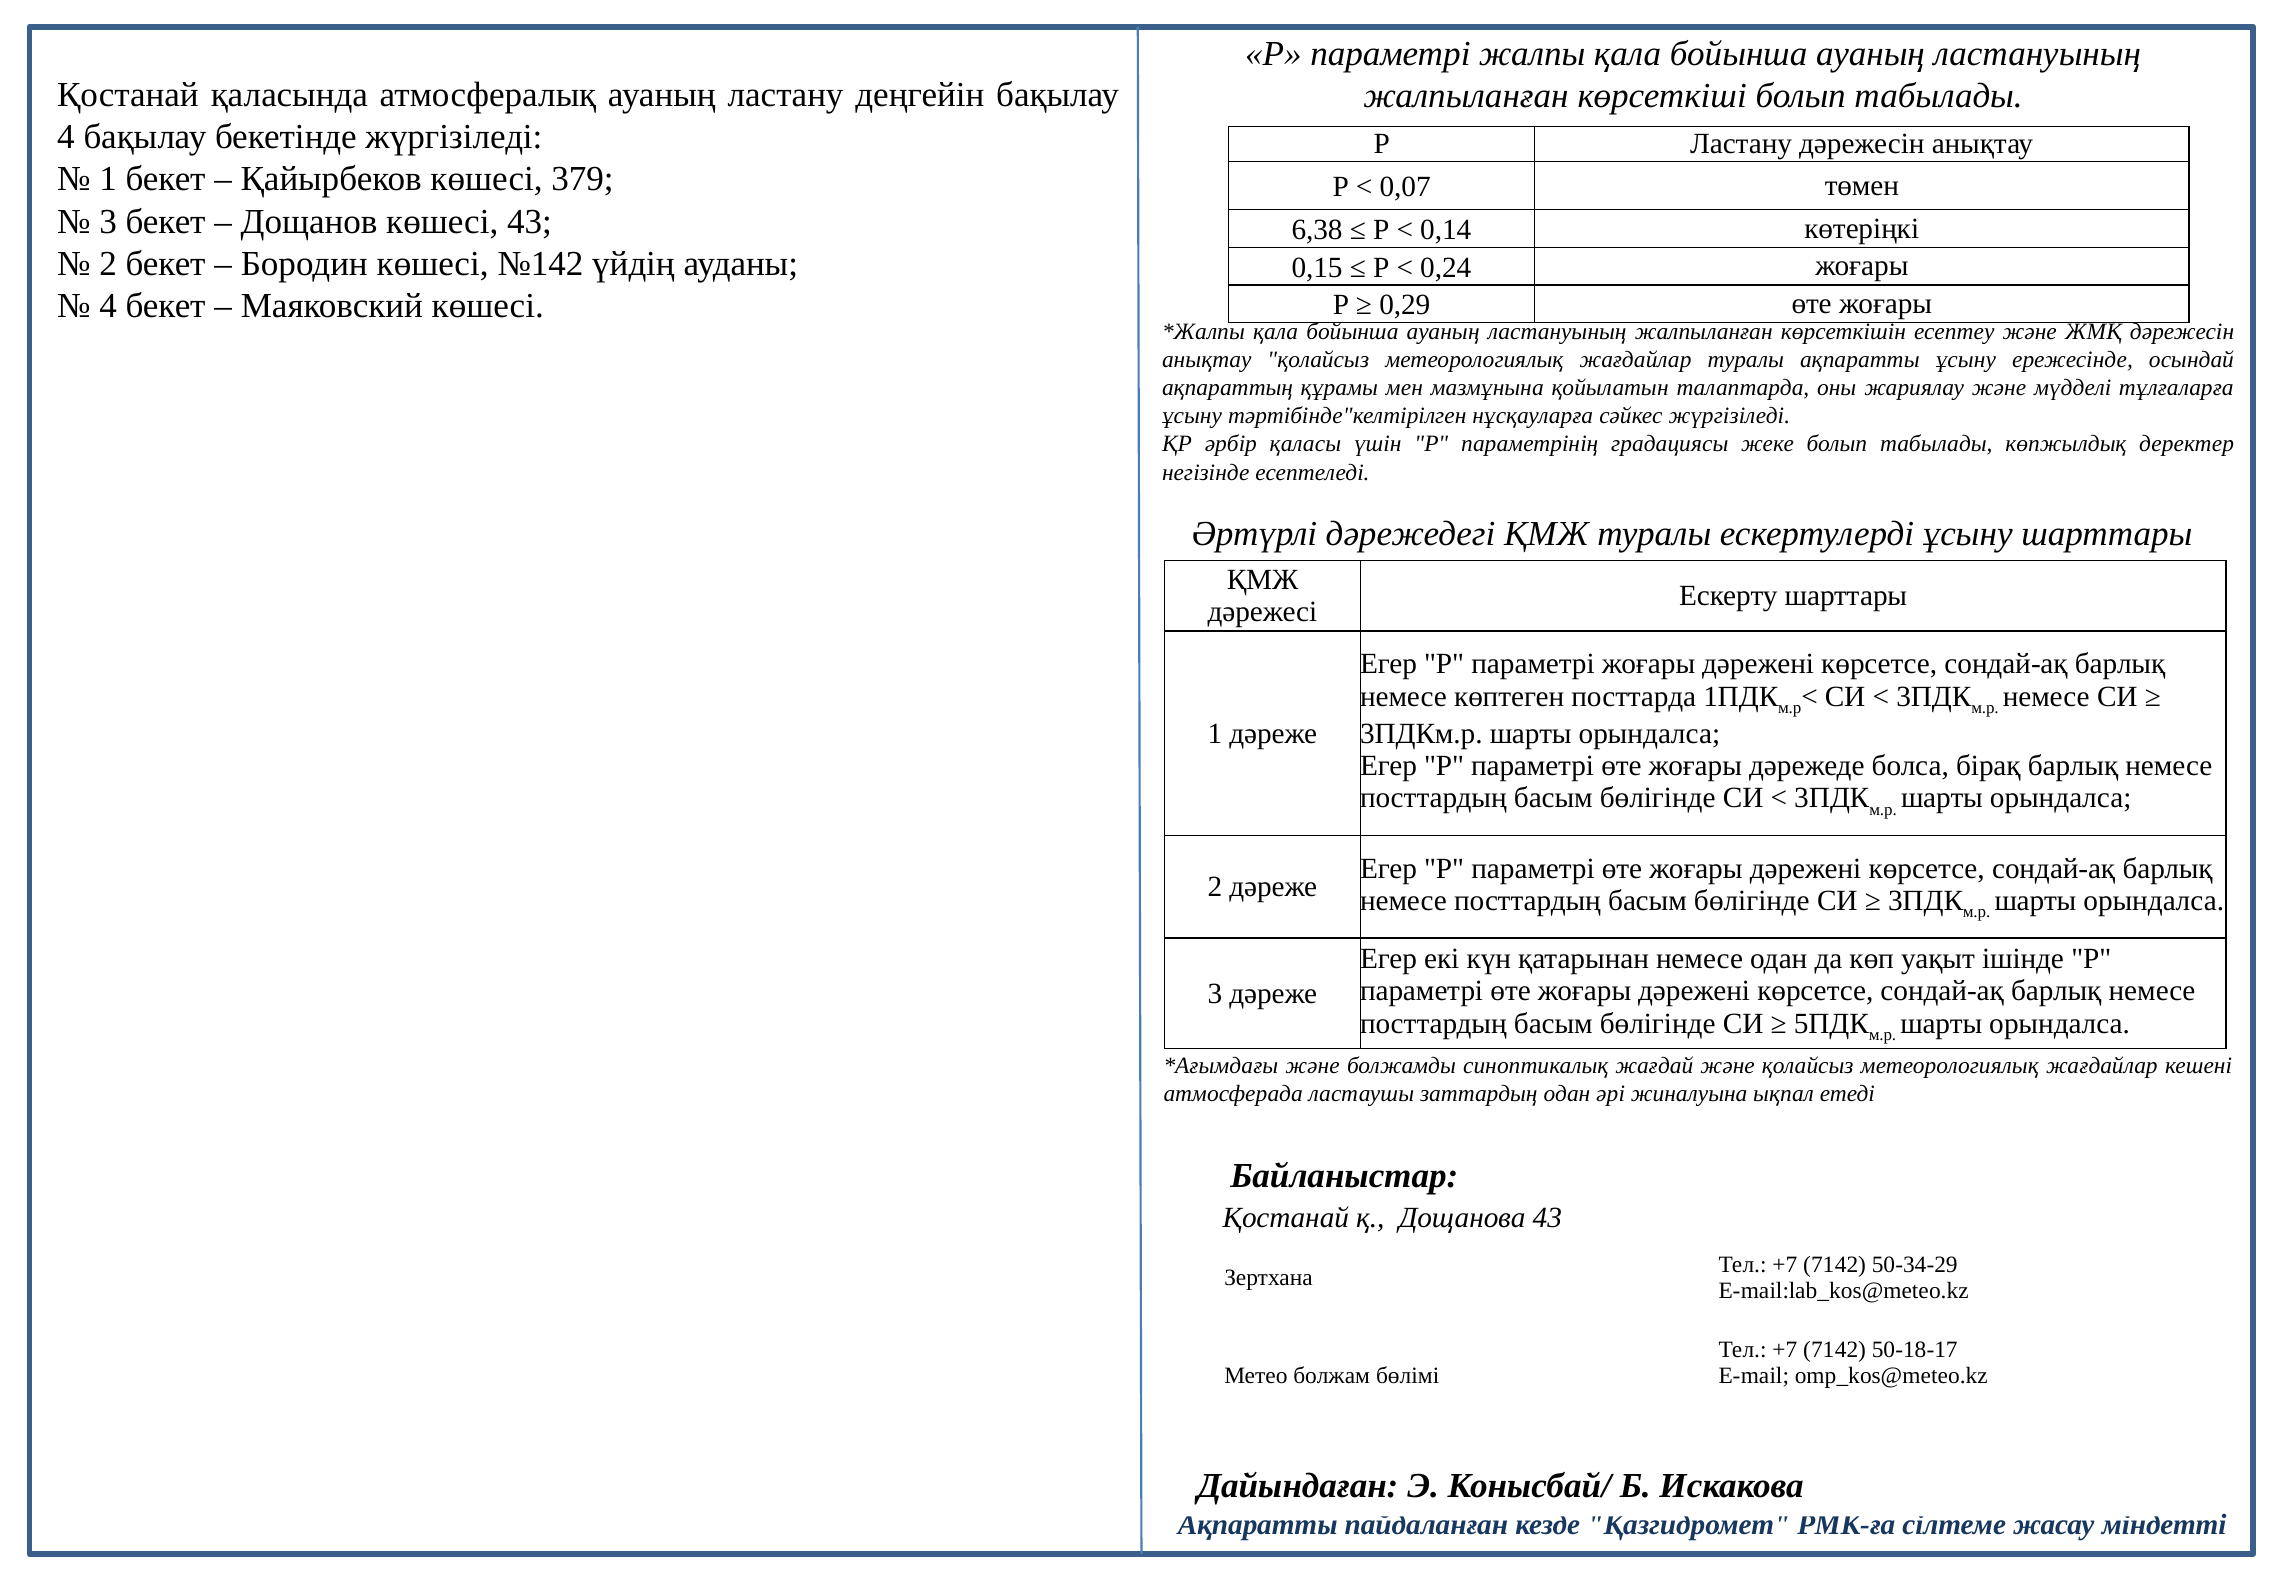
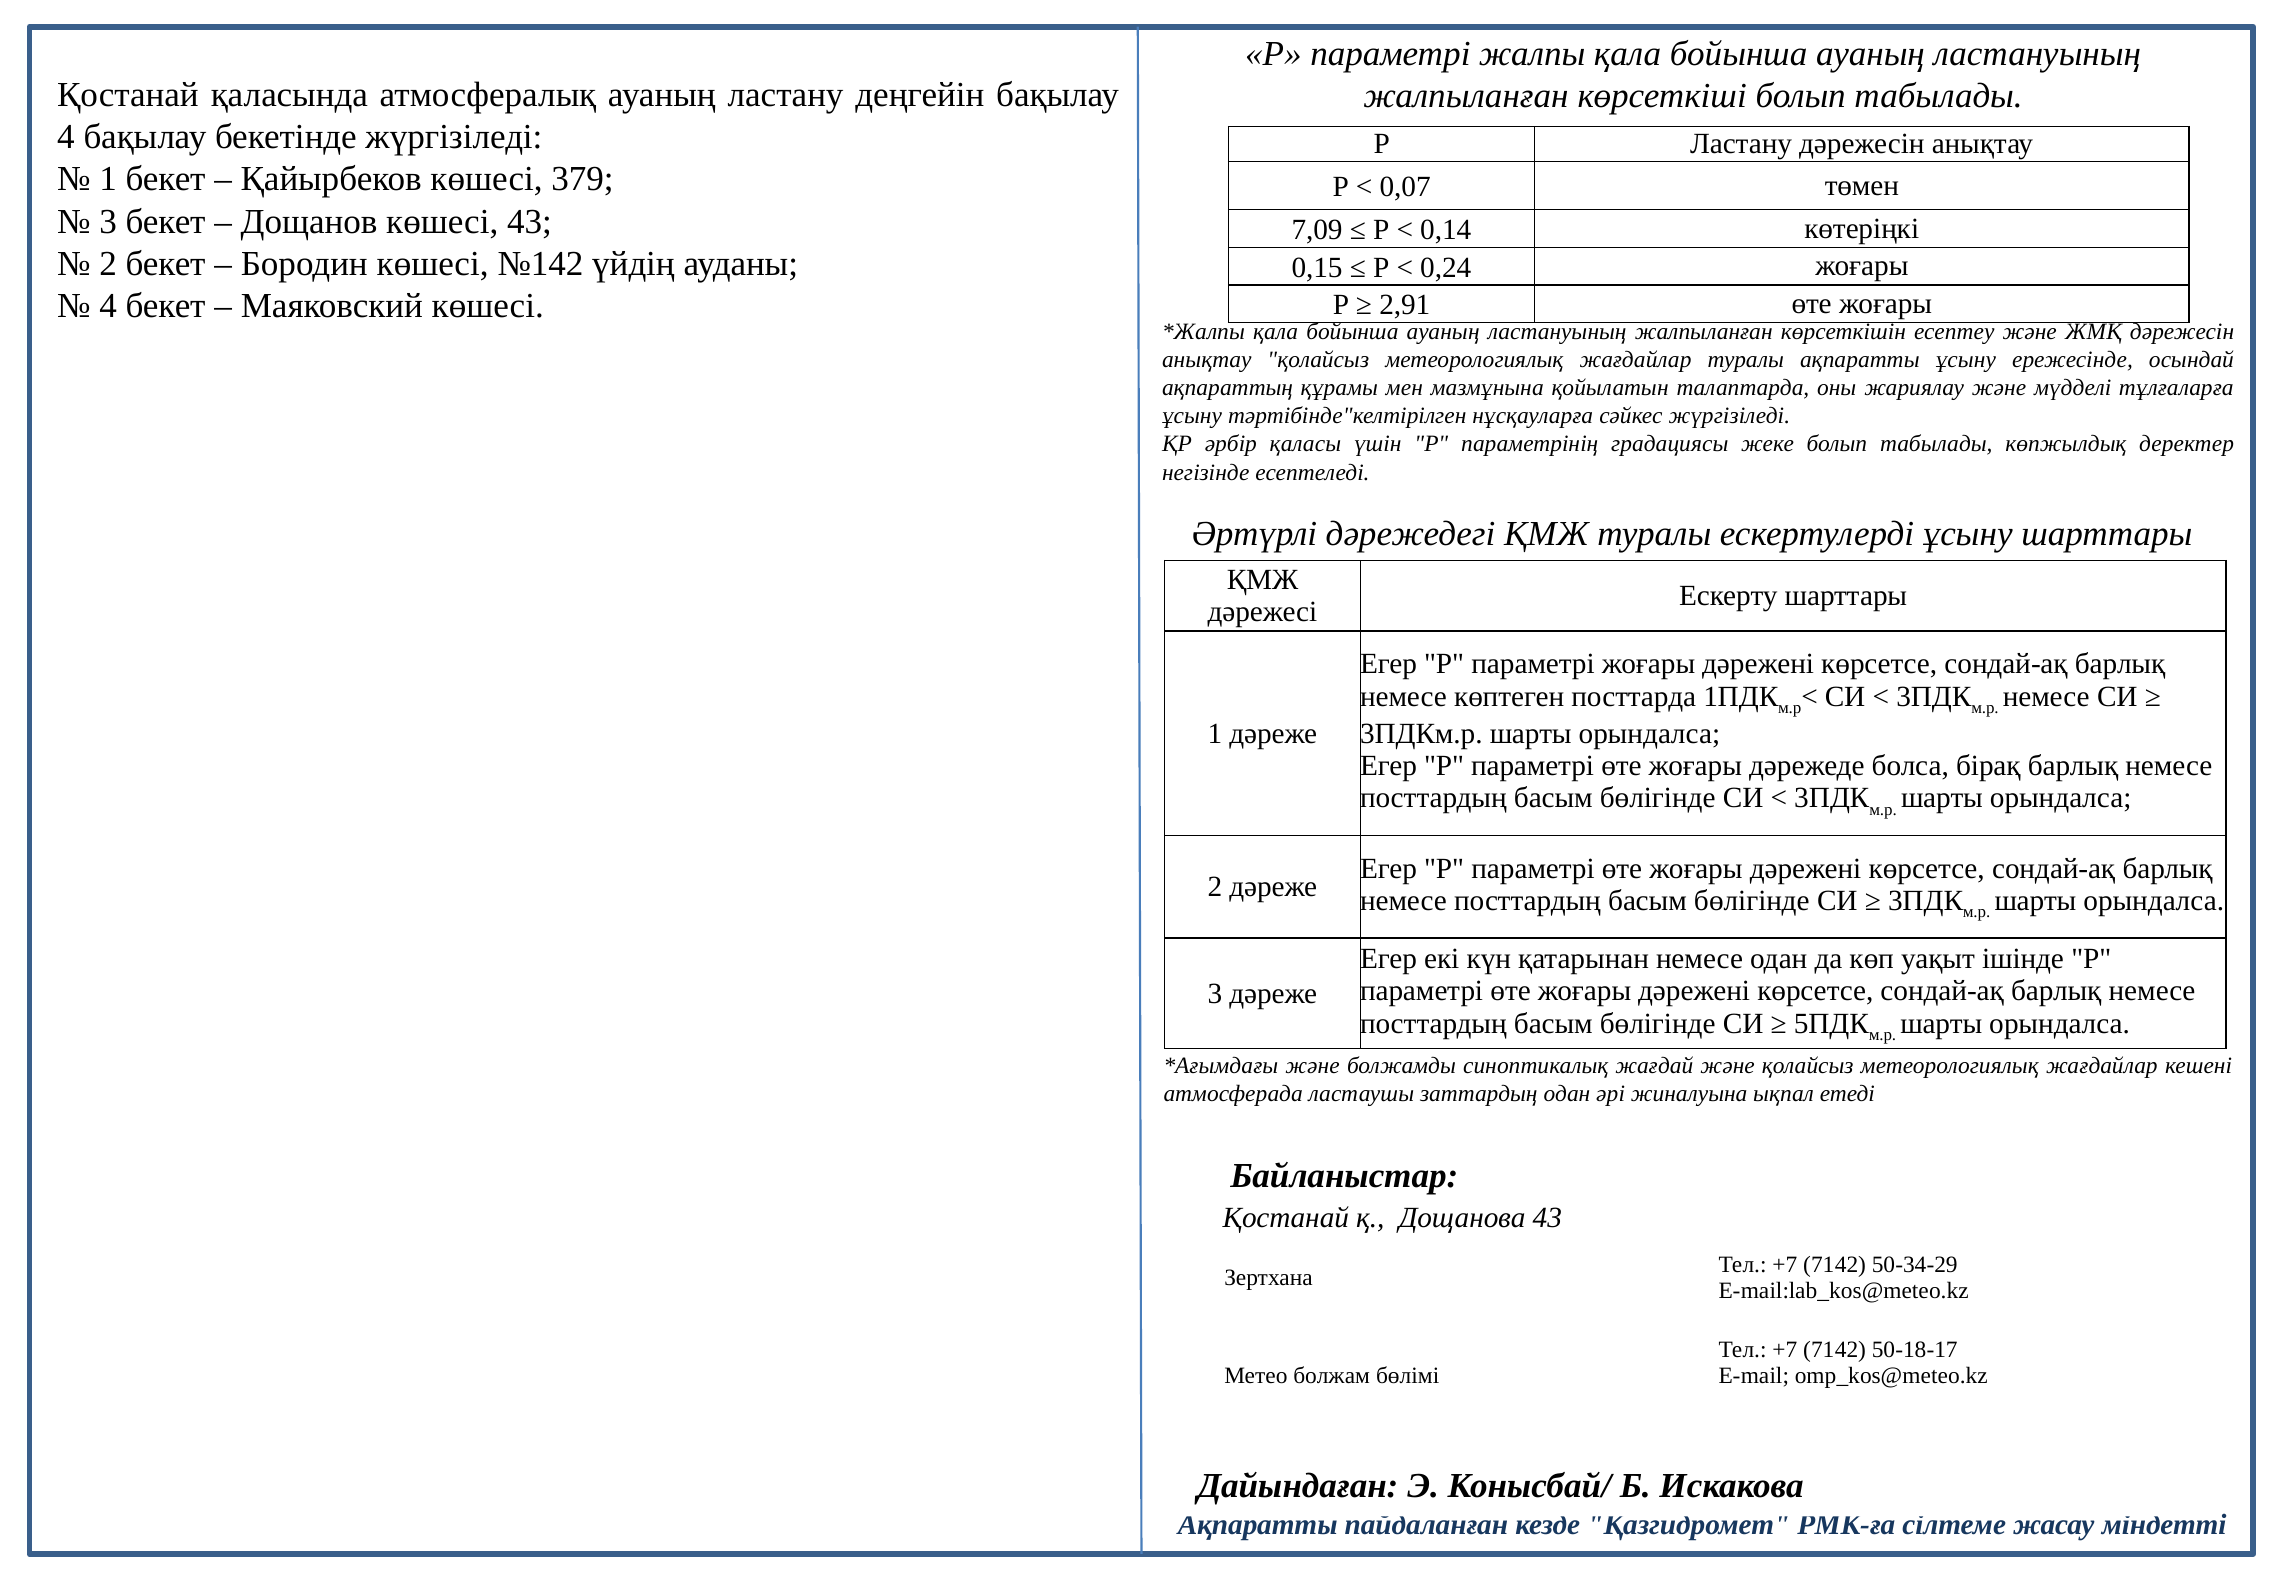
6,38: 6,38 -> 7,09
0,29: 0,29 -> 2,91
